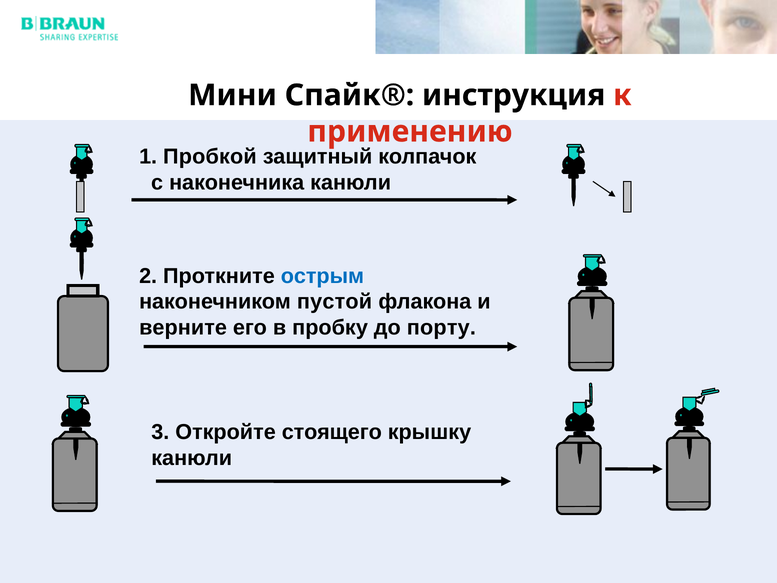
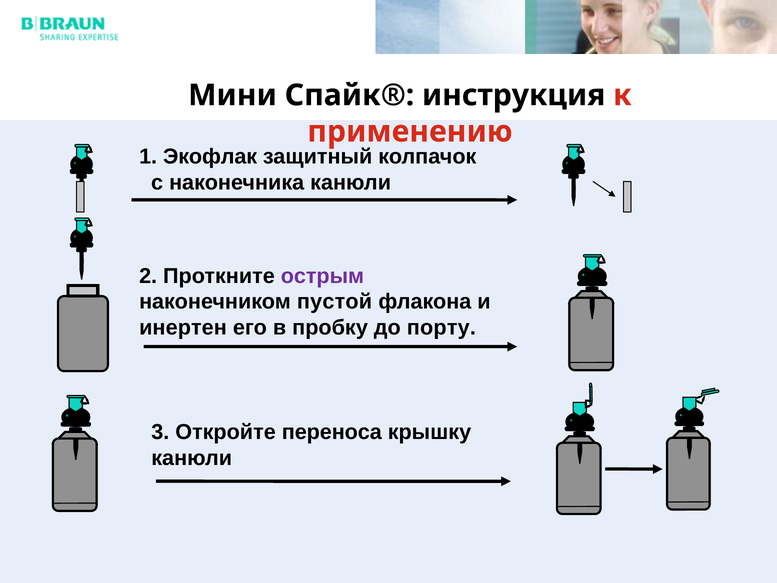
Пробкой: Пробкой -> Экофлак
острым colour: blue -> purple
верните: верните -> инертен
стоящего: стоящего -> переноса
